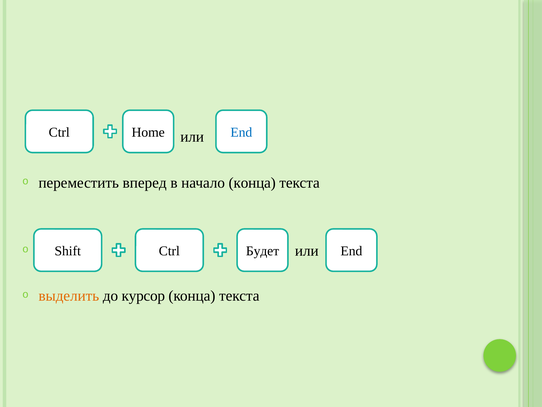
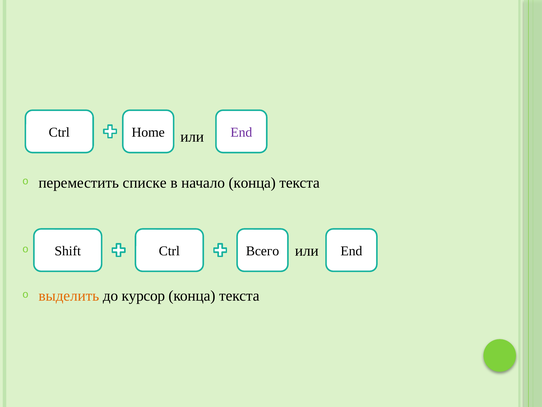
End at (241, 132) colour: blue -> purple
вперед: вперед -> списке
Будет: Будет -> Всего
